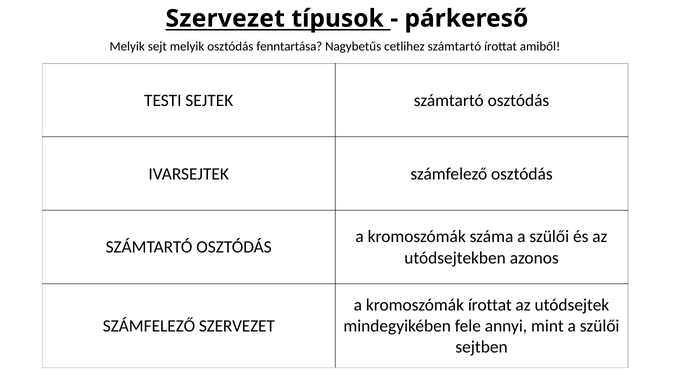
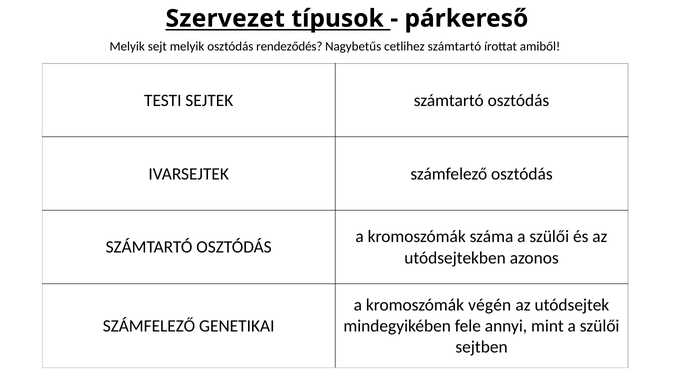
fenntartása: fenntartása -> rendeződés
kromoszómák írottat: írottat -> végén
SZÁMFELEZŐ SZERVEZET: SZERVEZET -> GENETIKAI
